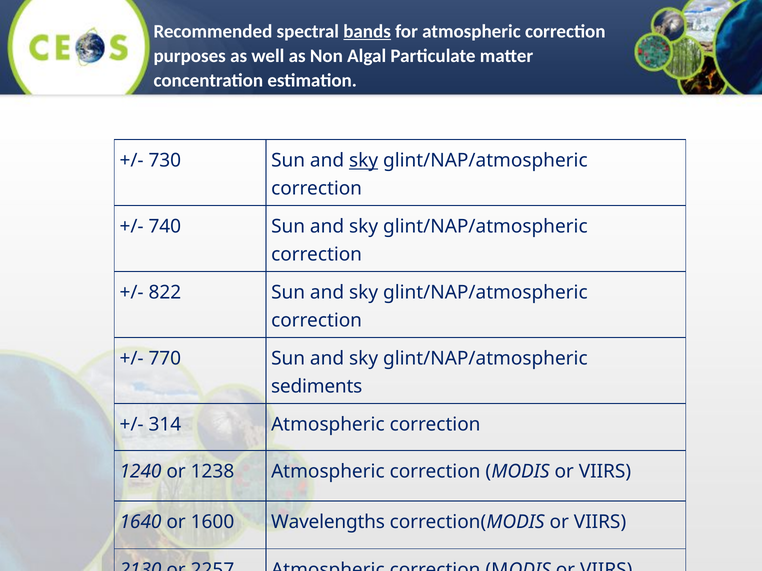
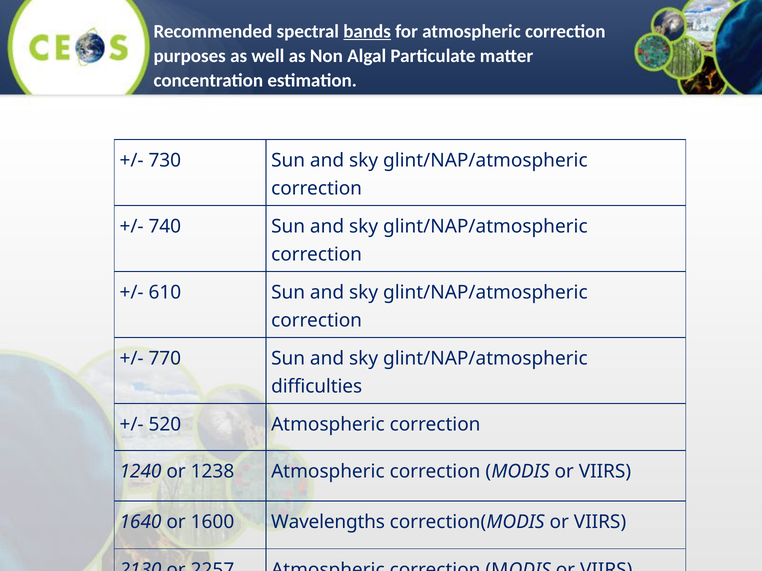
sky at (364, 161) underline: present -> none
822: 822 -> 610
sediments: sediments -> difficulties
314: 314 -> 520
